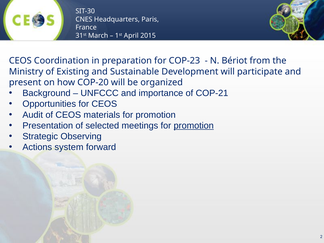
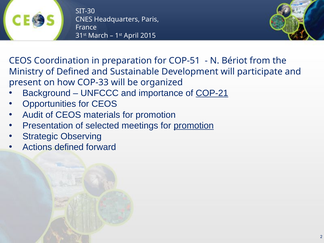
COP-23: COP-23 -> COP-51
of Existing: Existing -> Defined
COP-20: COP-20 -> COP-33
COP-21 underline: none -> present
Actions system: system -> defined
